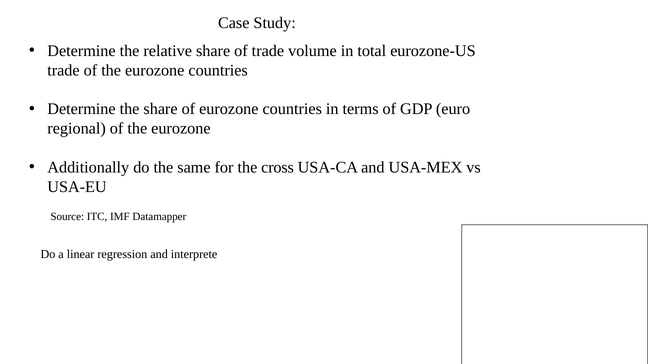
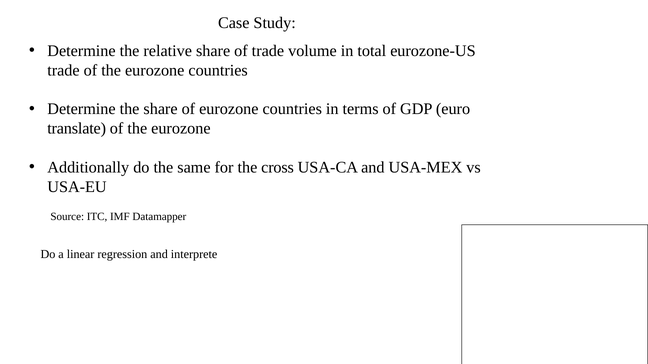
regional: regional -> translate
